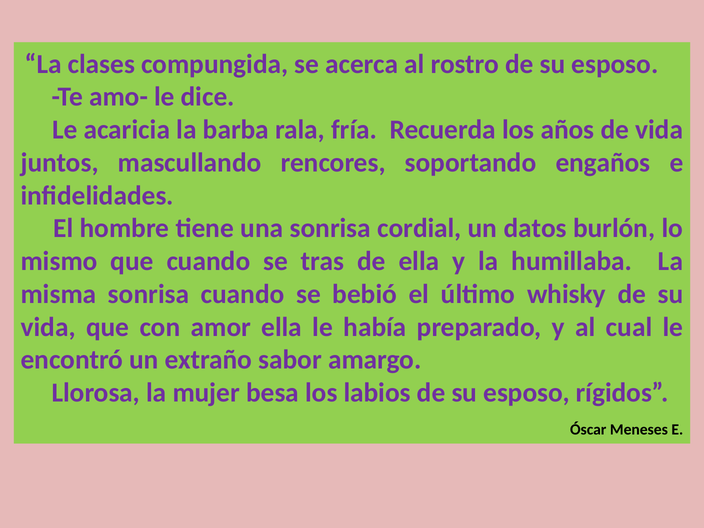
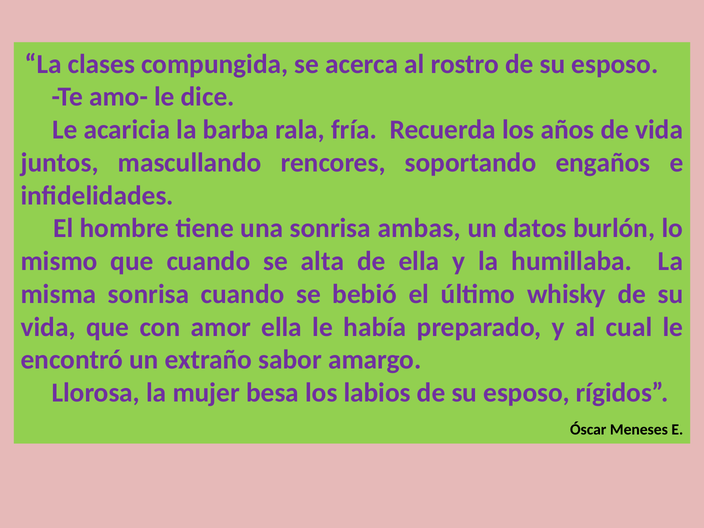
cordial: cordial -> ambas
tras: tras -> alta
